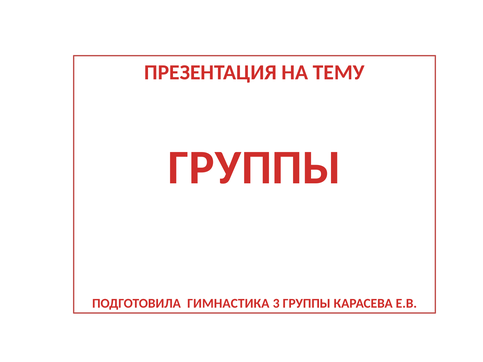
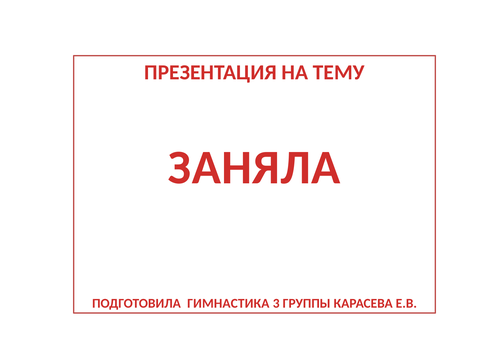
ГРУППЫ at (254, 168): ГРУППЫ -> ЗАНЯЛА
